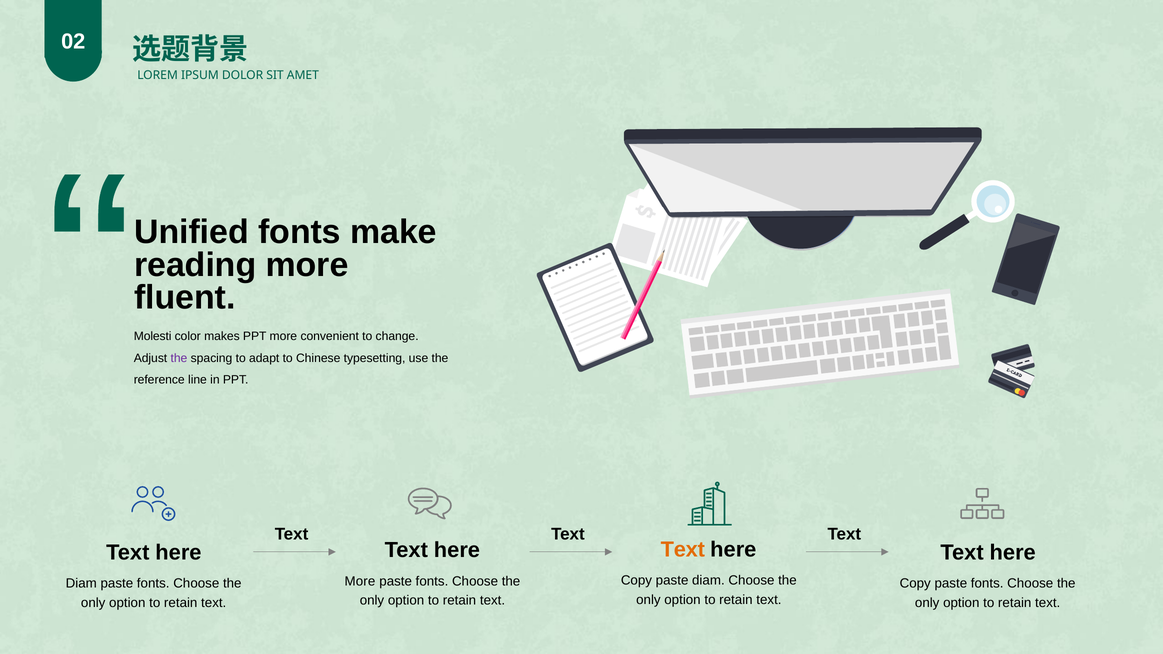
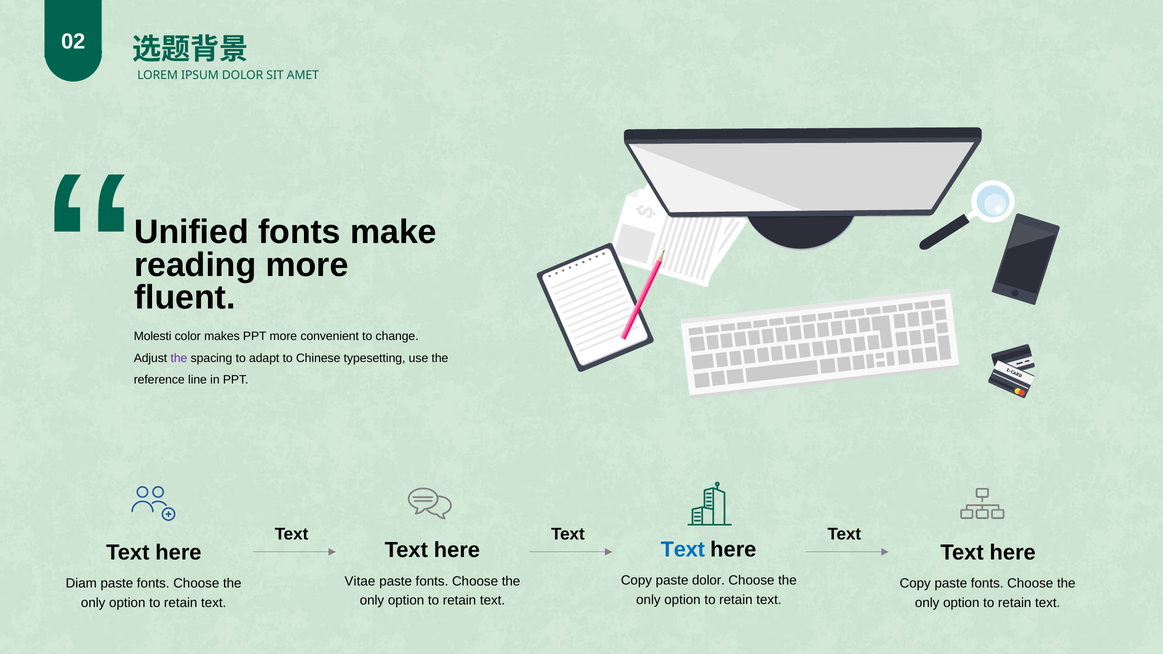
Text at (683, 550) colour: orange -> blue
paste diam: diam -> dolor
More at (360, 581): More -> Vitae
